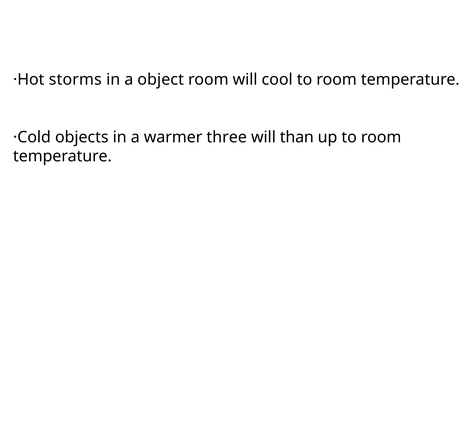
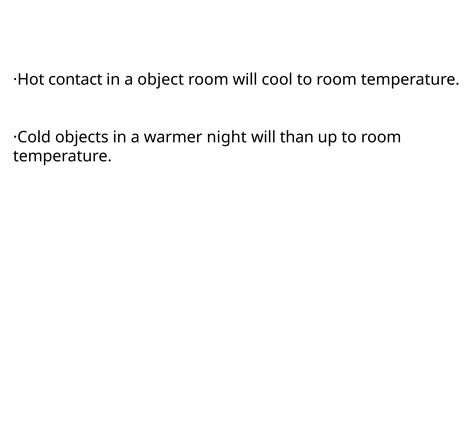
storms: storms -> contact
three: three -> night
